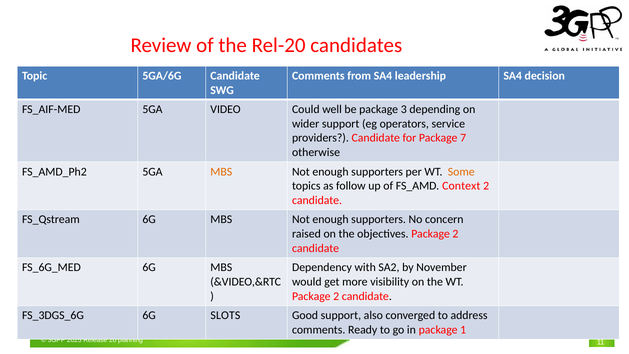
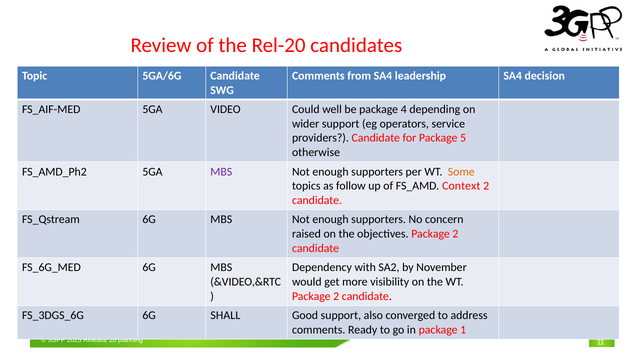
3: 3 -> 4
7: 7 -> 5
MBS at (221, 172) colour: orange -> purple
SLOTS: SLOTS -> SHALL
